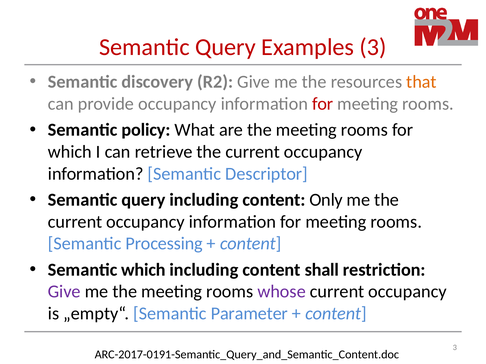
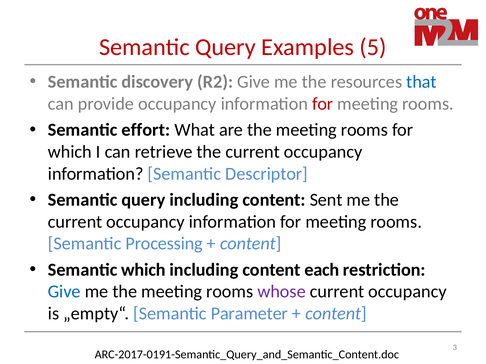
Examples 3: 3 -> 5
that colour: orange -> blue
policy: policy -> effort
Only: Only -> Sent
shall: shall -> each
Give at (64, 292) colour: purple -> blue
